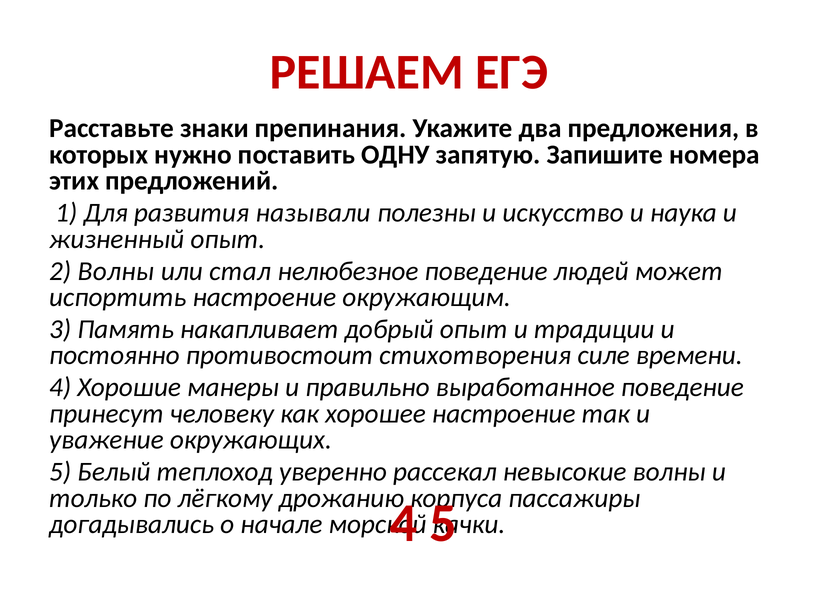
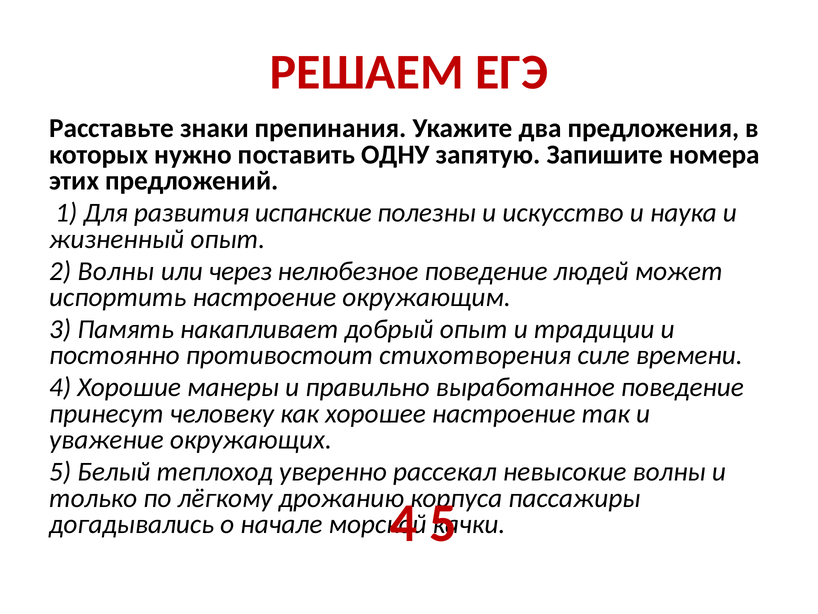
называли: называли -> испанские
стал: стал -> через
